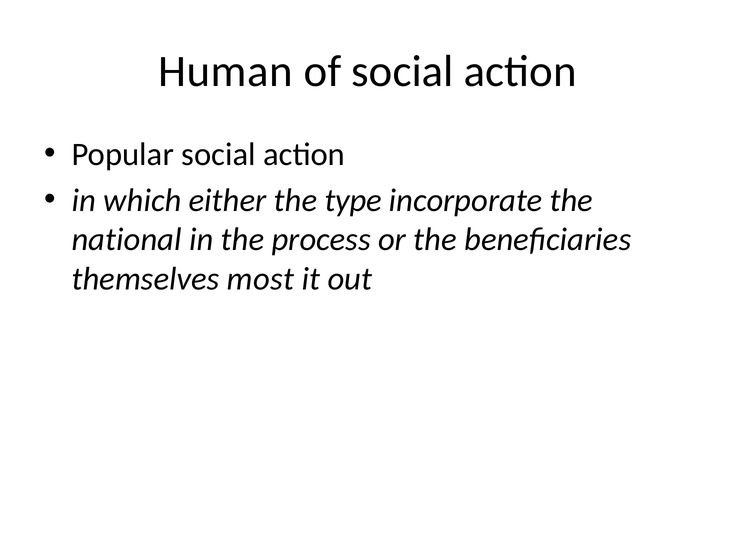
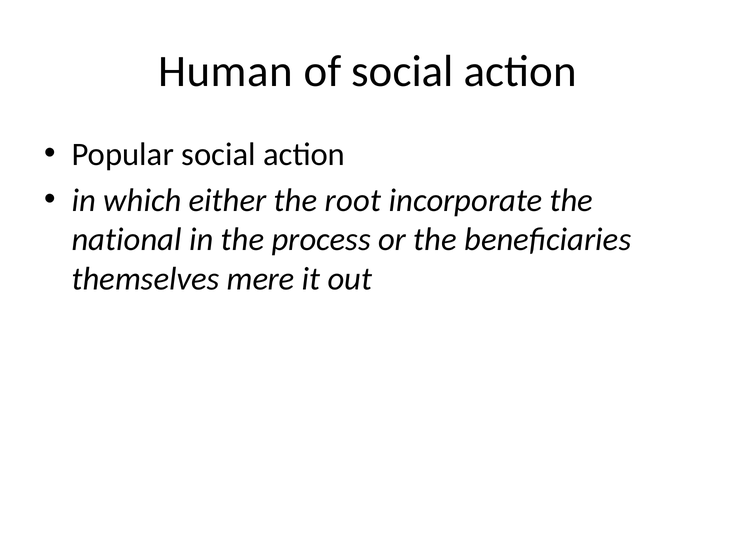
type: type -> root
most: most -> mere
